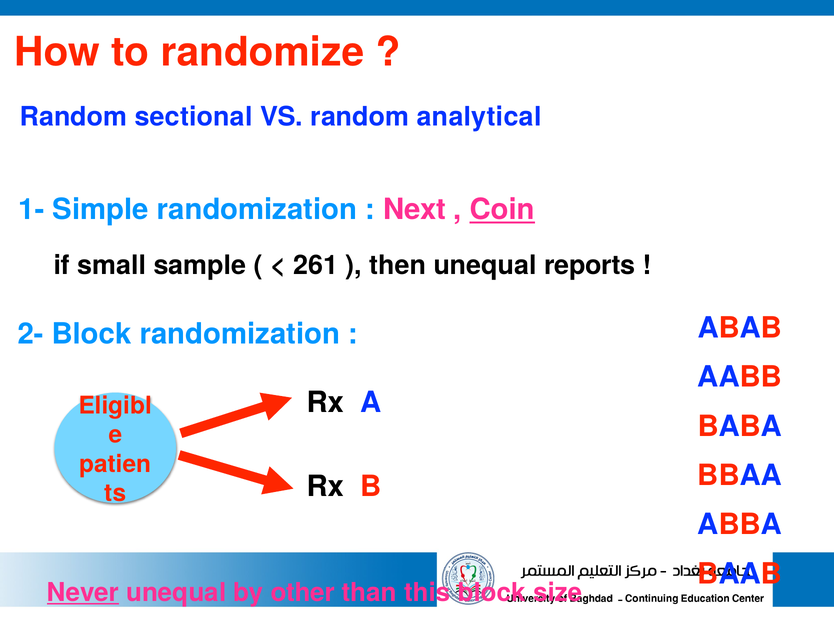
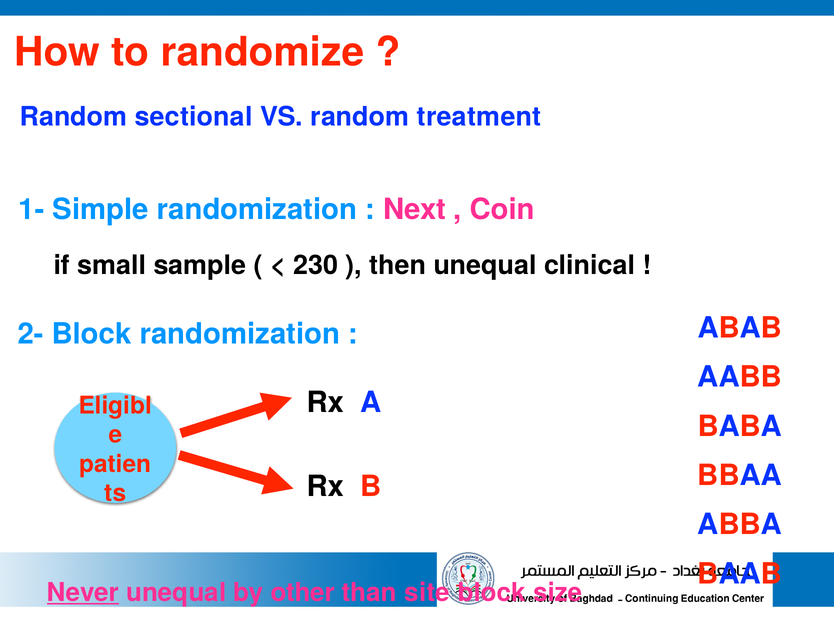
analytical: analytical -> treatment
Coin underline: present -> none
261: 261 -> 230
reports: reports -> clinical
this: this -> site
